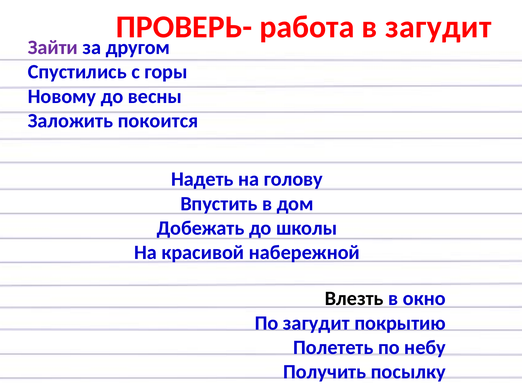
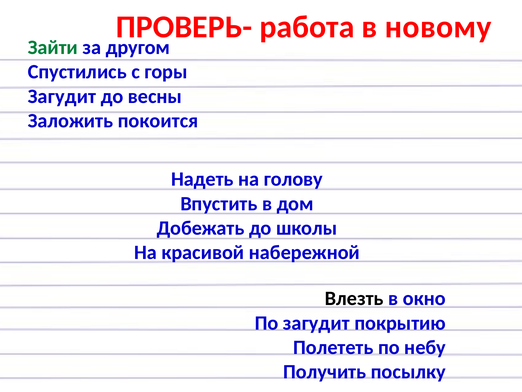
в загудит: загудит -> новому
Зайти colour: purple -> green
Новому at (62, 96): Новому -> Загудит
